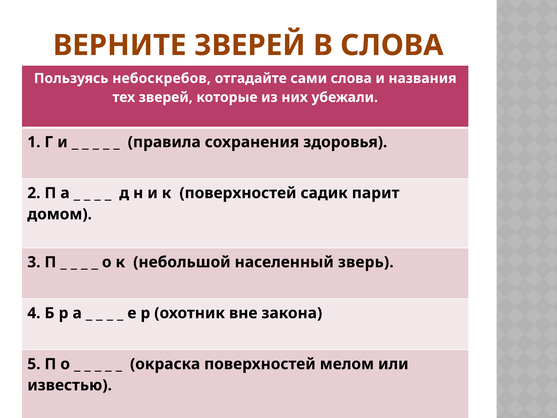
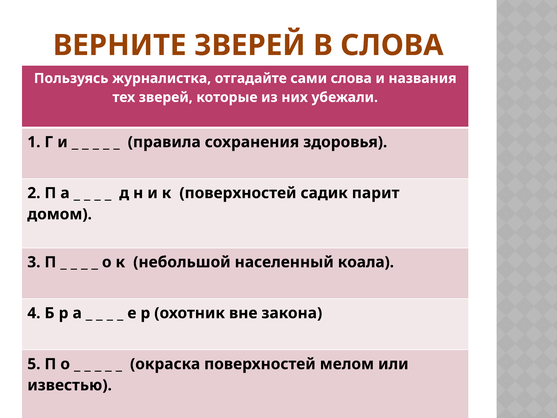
небоскребов: небоскребов -> журналистка
зверь: зверь -> коала
